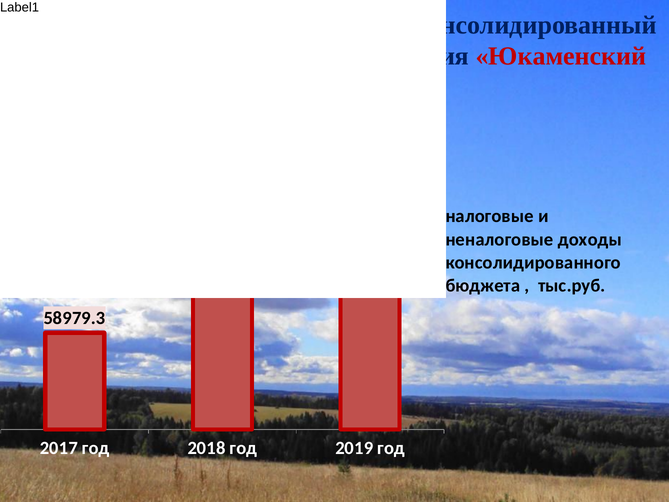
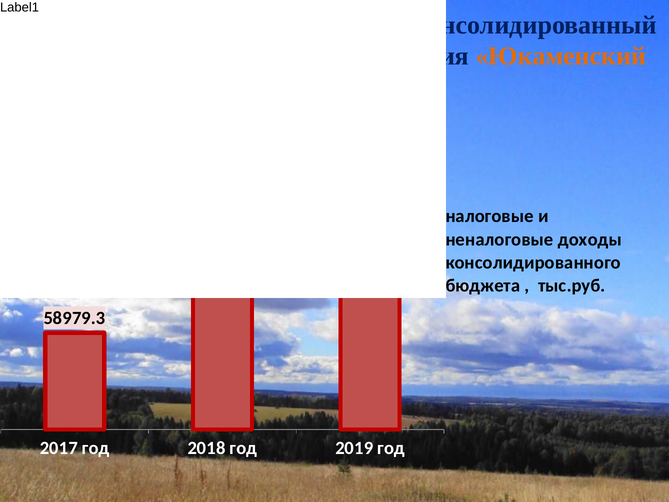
Юкаменский colour: red -> orange
